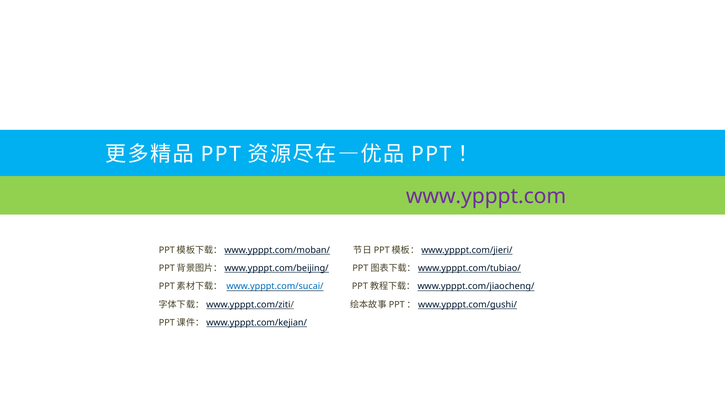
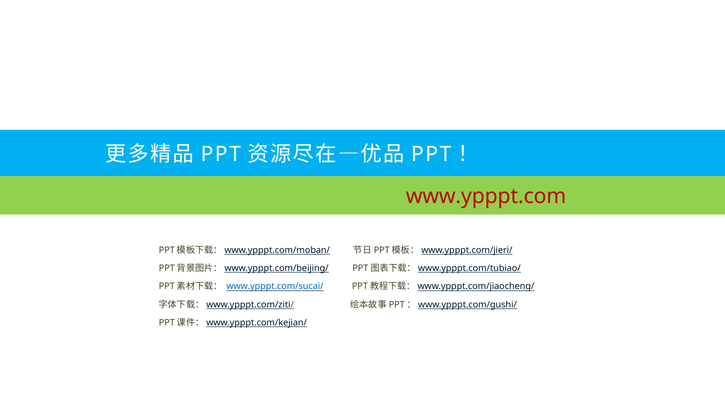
www.ypppt.com colour: purple -> red
